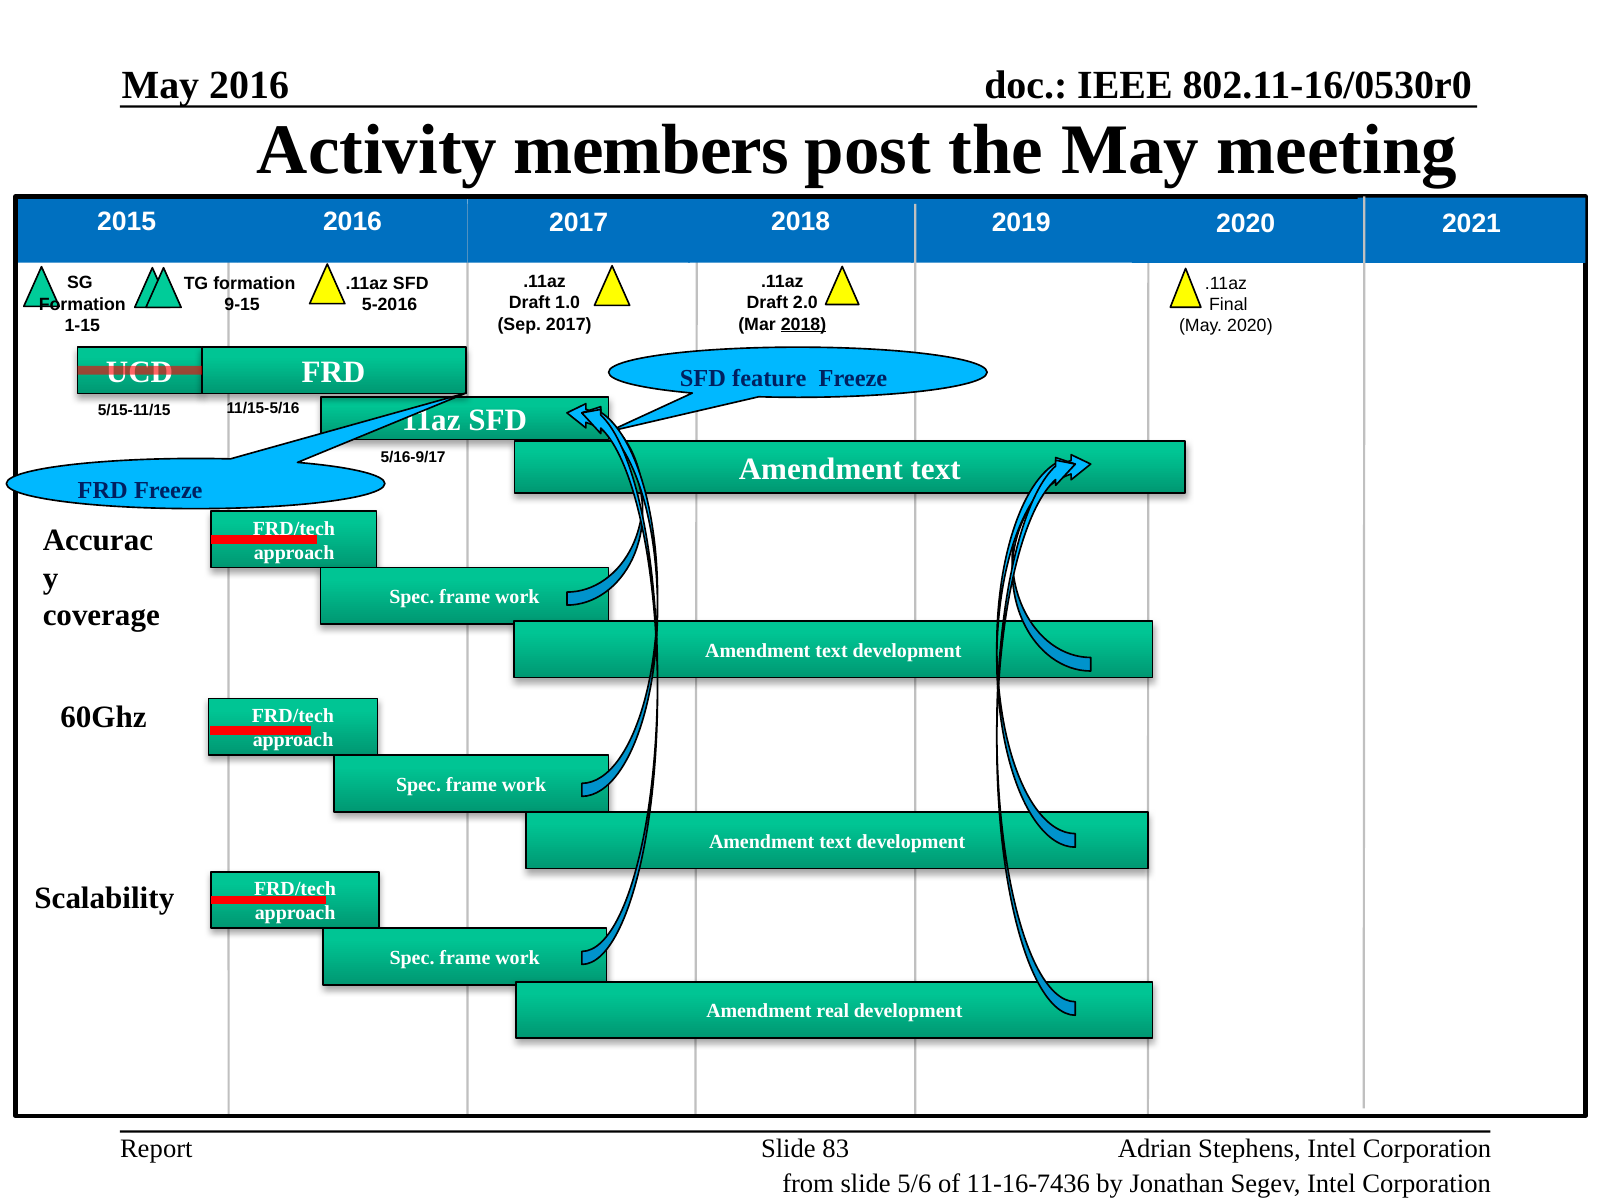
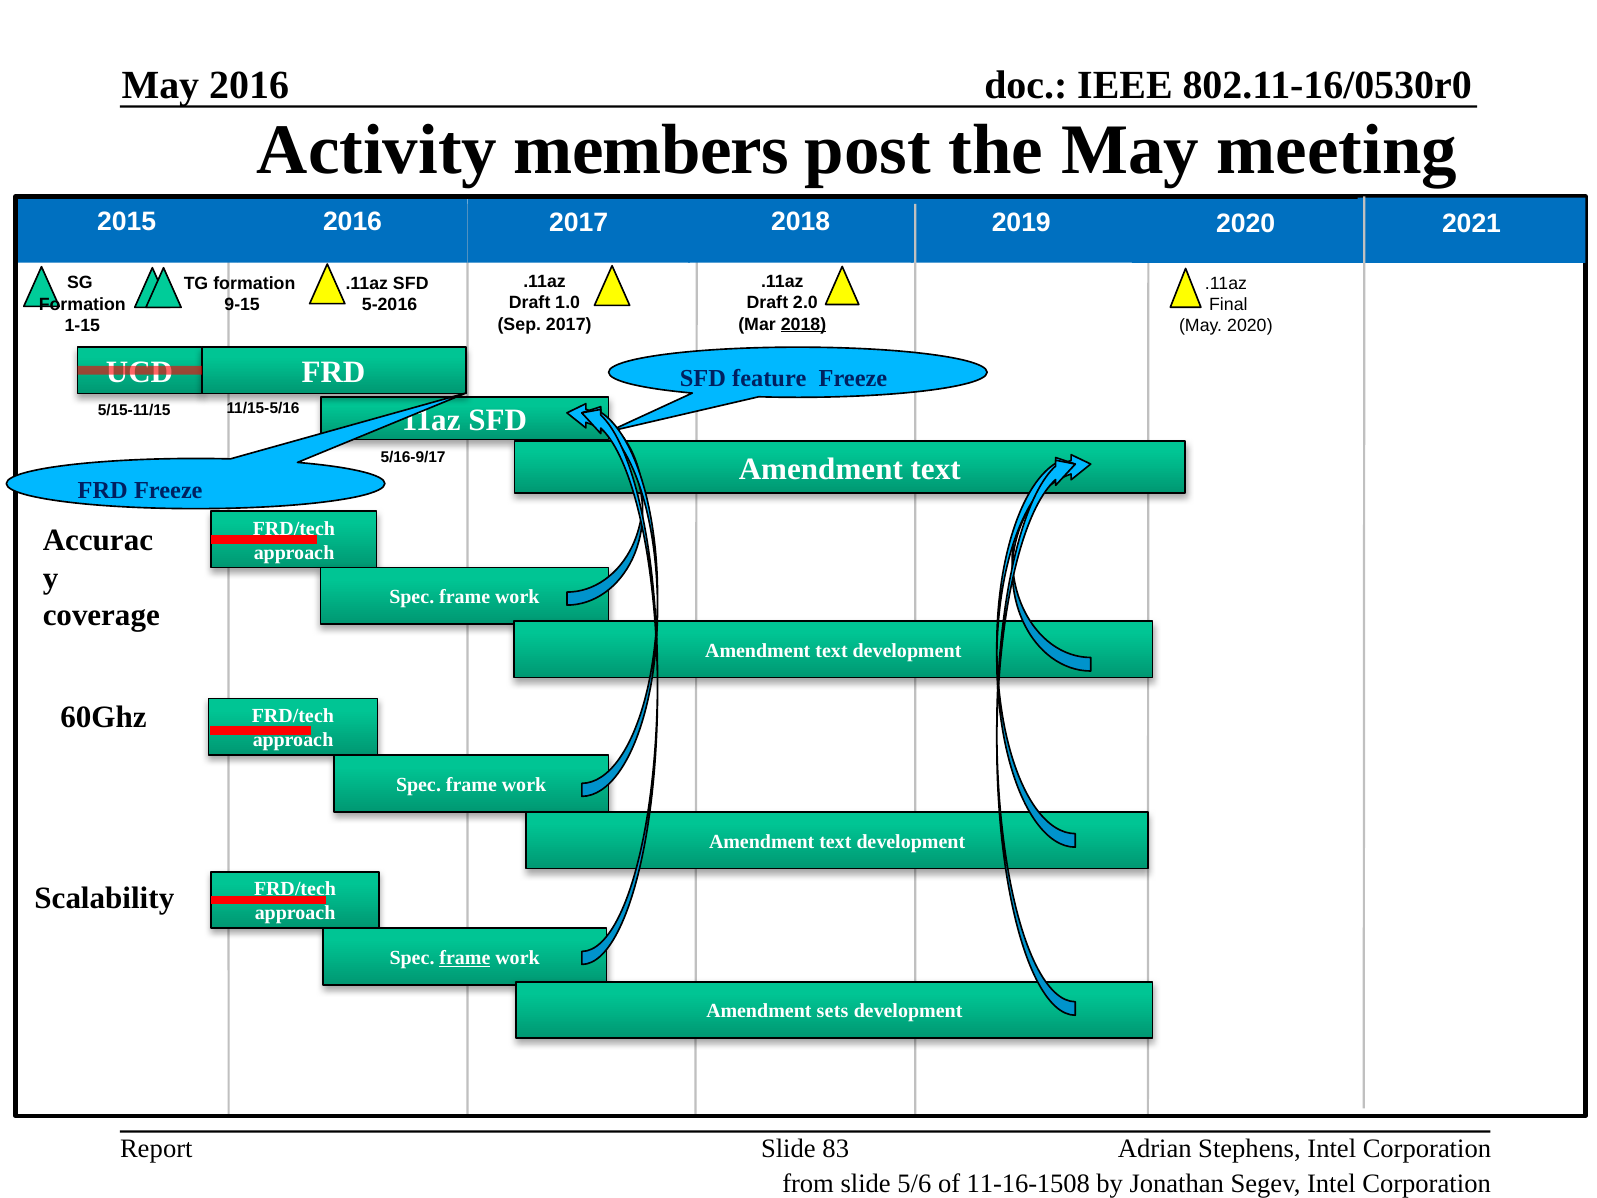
frame at (465, 958) underline: none -> present
real: real -> sets
11-16-7436: 11-16-7436 -> 11-16-1508
